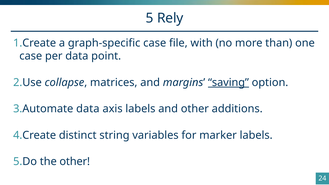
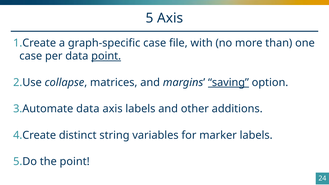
5 Rely: Rely -> Axis
point at (106, 56) underline: none -> present
the other: other -> point
